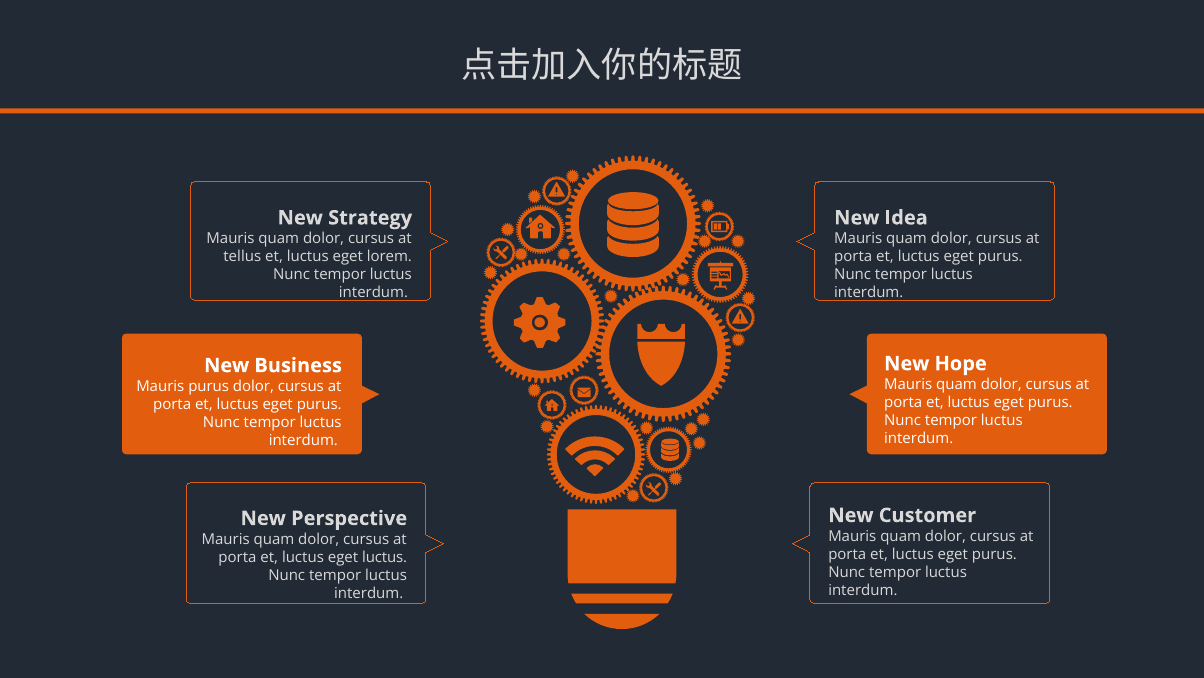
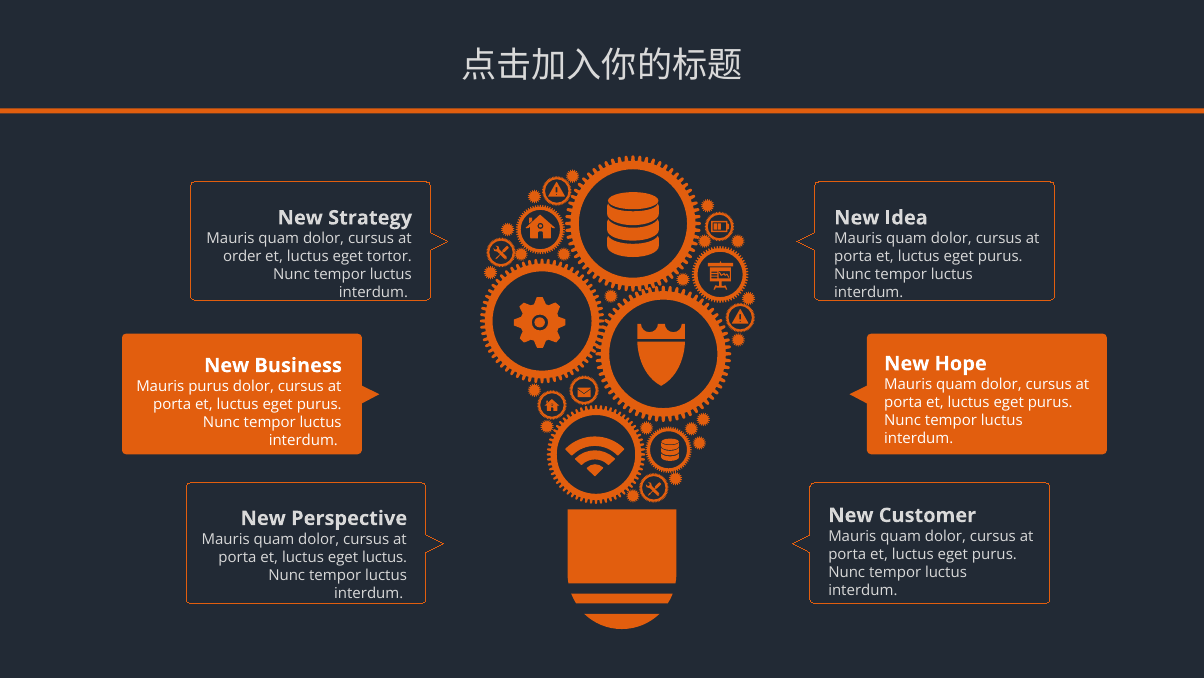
tellus: tellus -> order
lorem: lorem -> tortor
